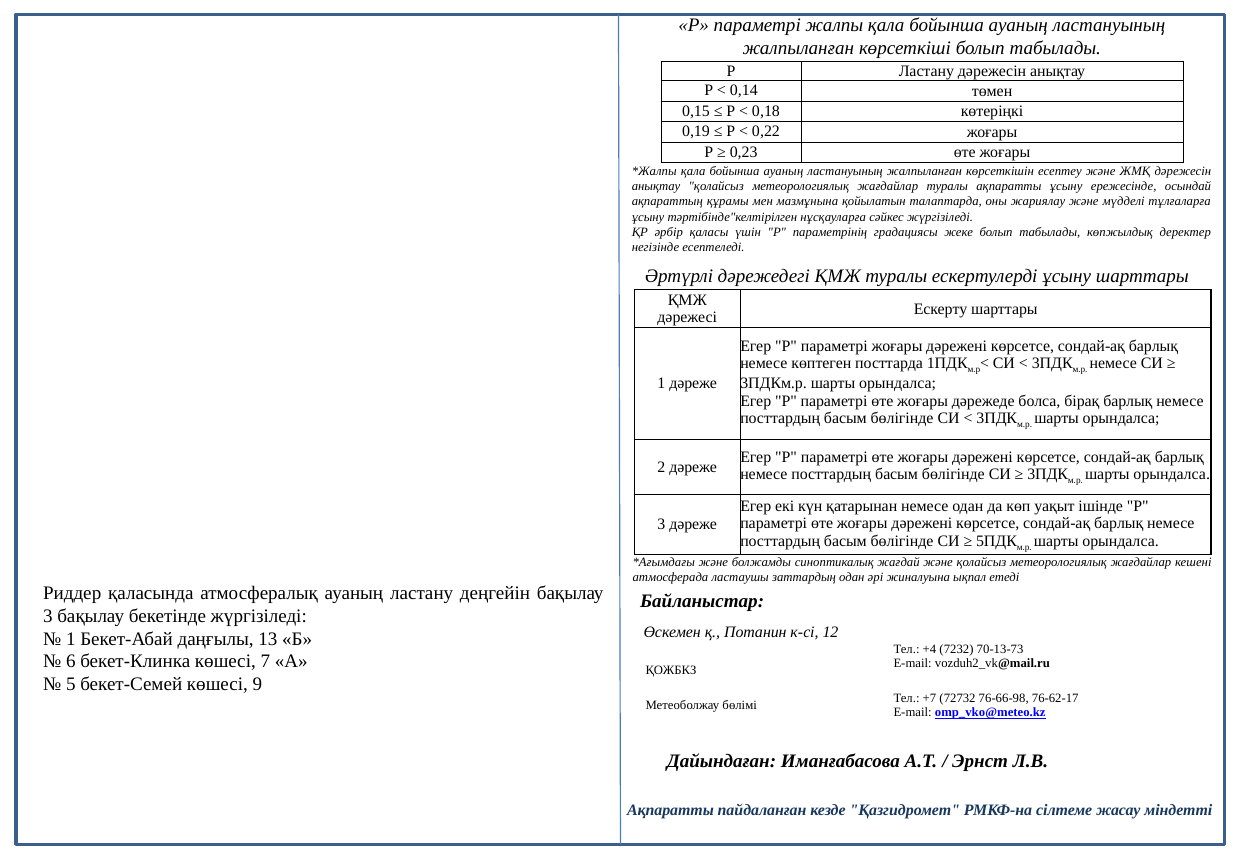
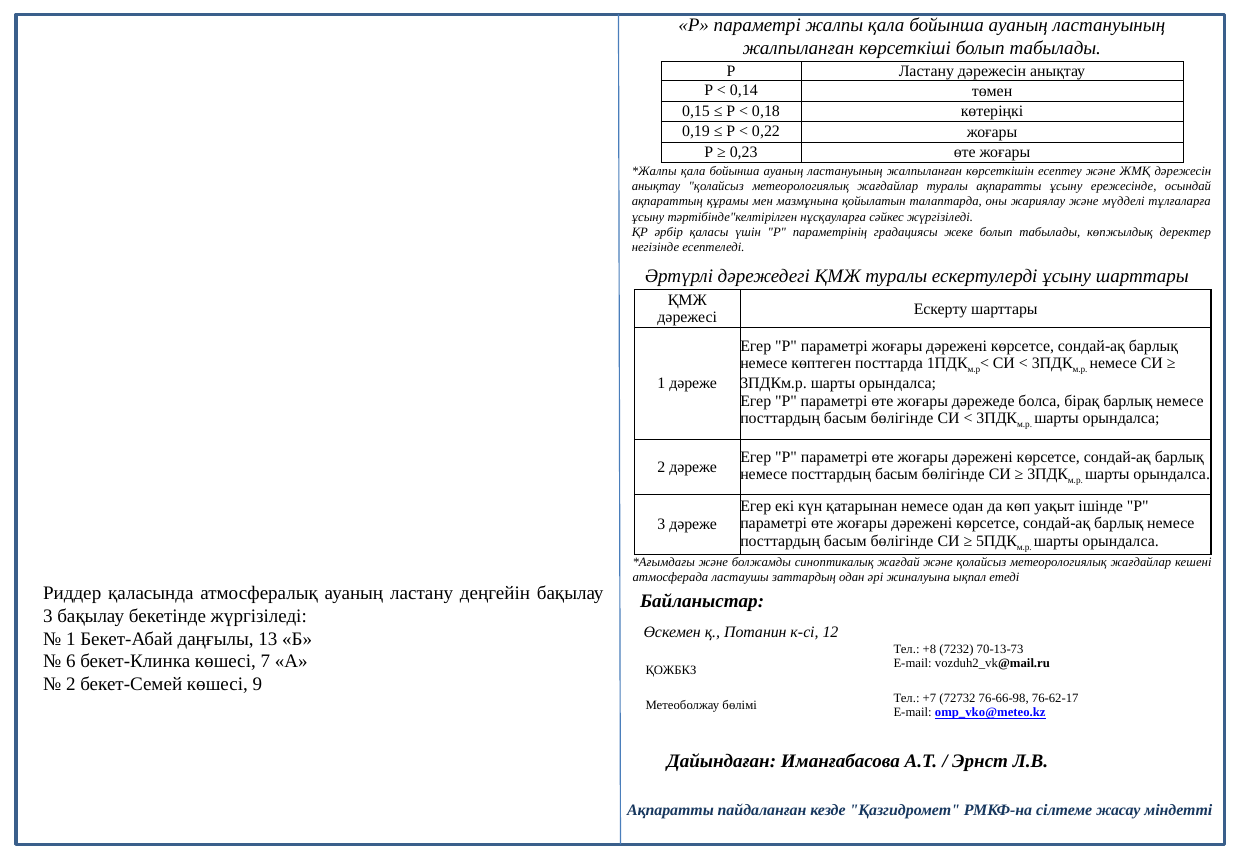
+4: +4 -> +8
5 at (71, 685): 5 -> 2
